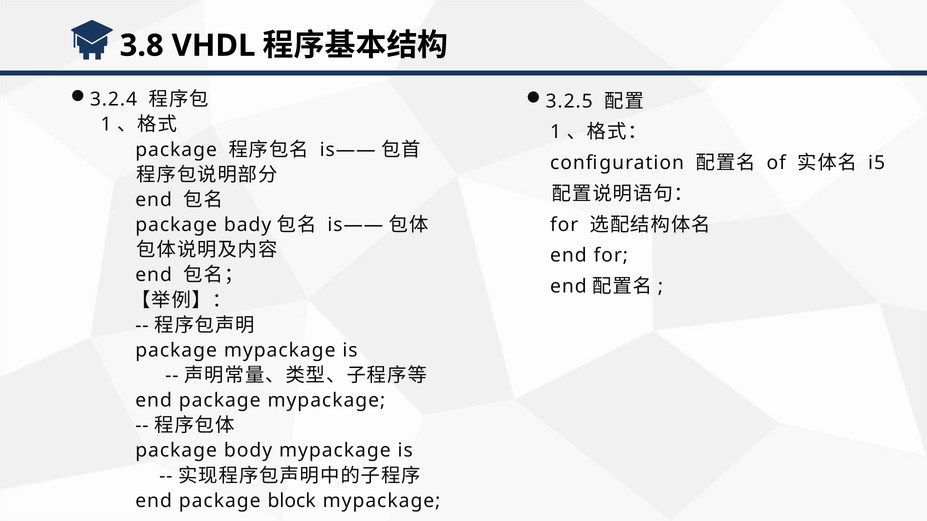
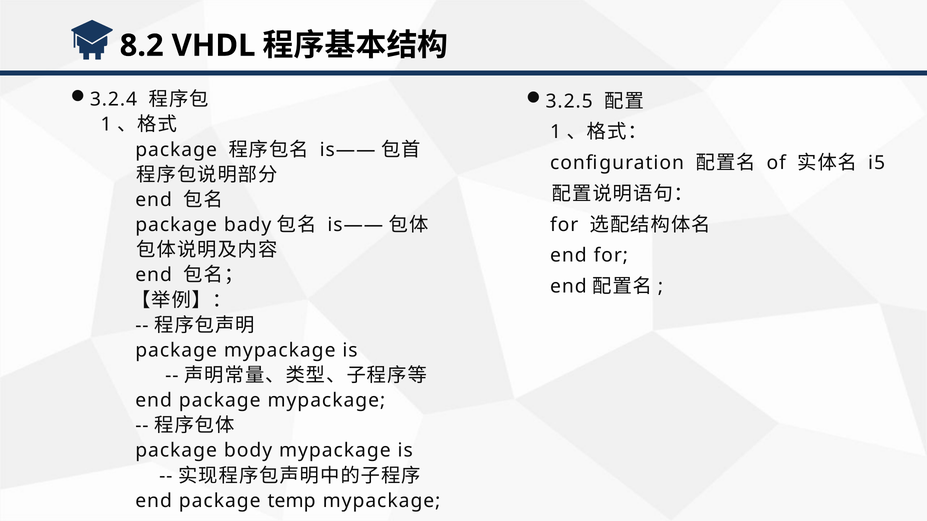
3.8: 3.8 -> 8.2
block: block -> temp
